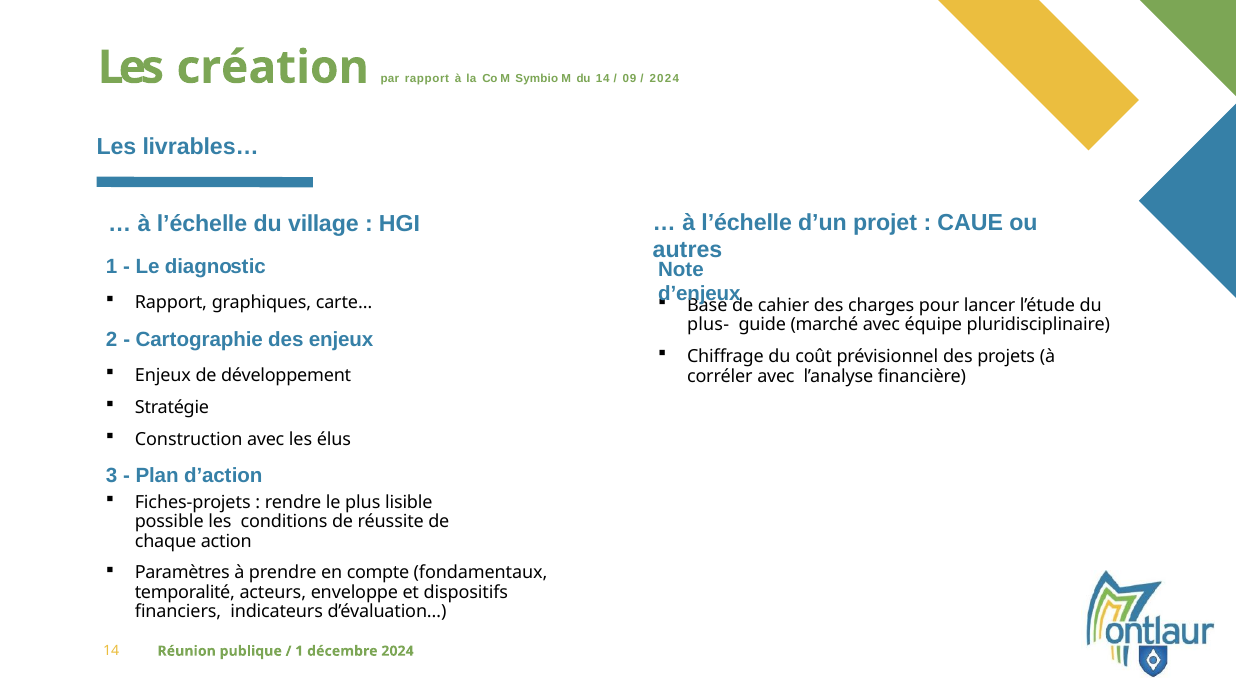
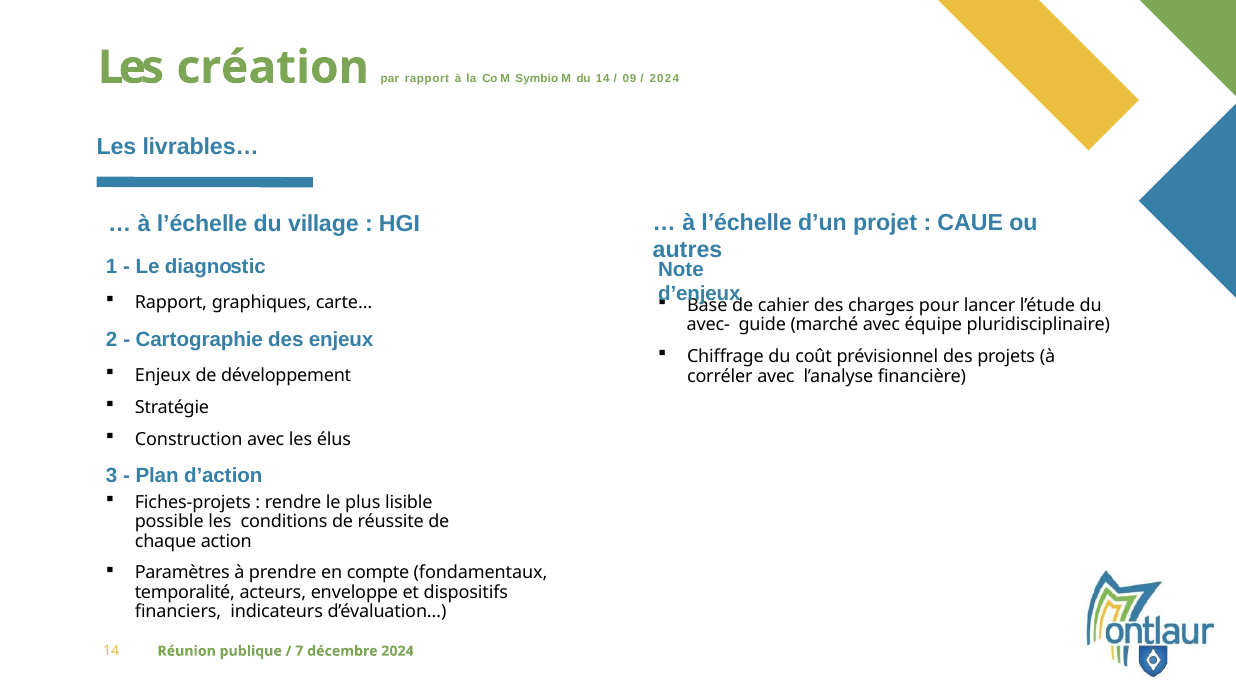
plus-: plus- -> avec-
1 at (299, 651): 1 -> 7
